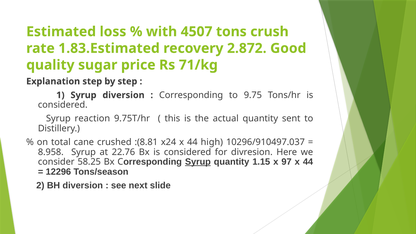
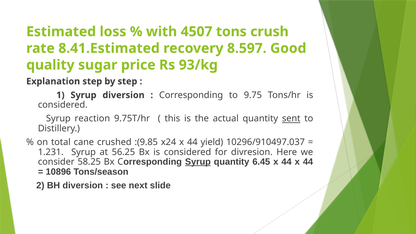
1.83.Estimated: 1.83.Estimated -> 8.41.Estimated
2.872: 2.872 -> 8.597
71/kg: 71/kg -> 93/kg
sent underline: none -> present
:(8.81: :(8.81 -> :(9.85
high: high -> yield
8.958: 8.958 -> 1.231
22.76: 22.76 -> 56.25
1.15: 1.15 -> 6.45
97 at (287, 162): 97 -> 44
12296: 12296 -> 10896
